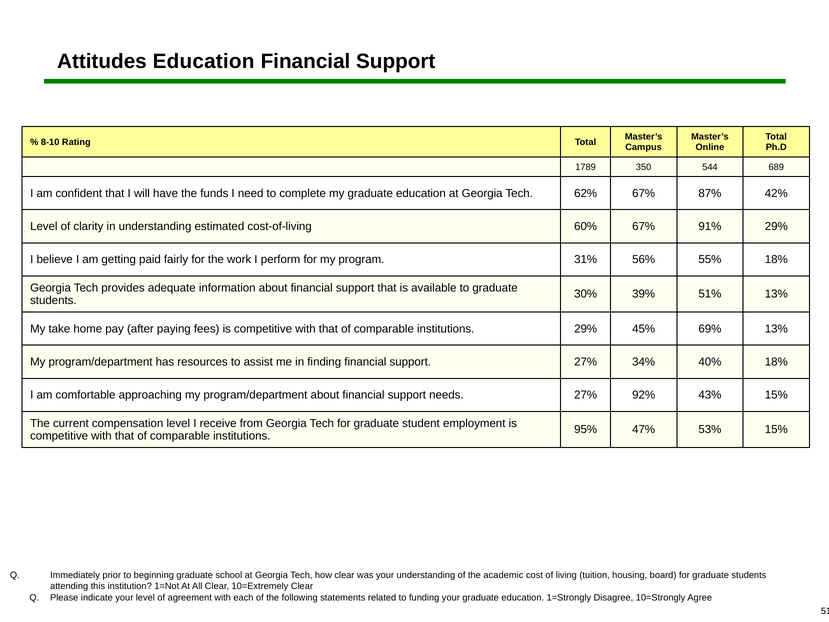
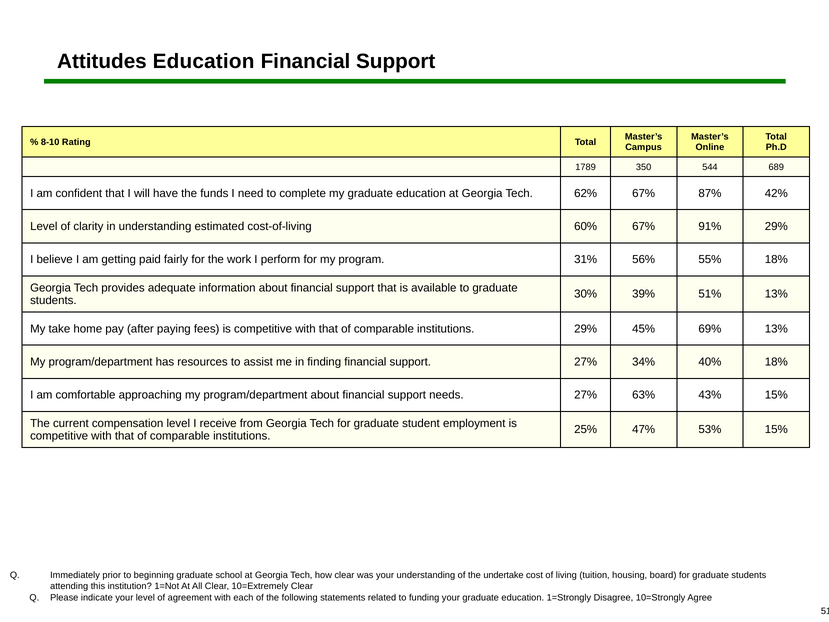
92%: 92% -> 63%
95%: 95% -> 25%
academic: academic -> undertake
